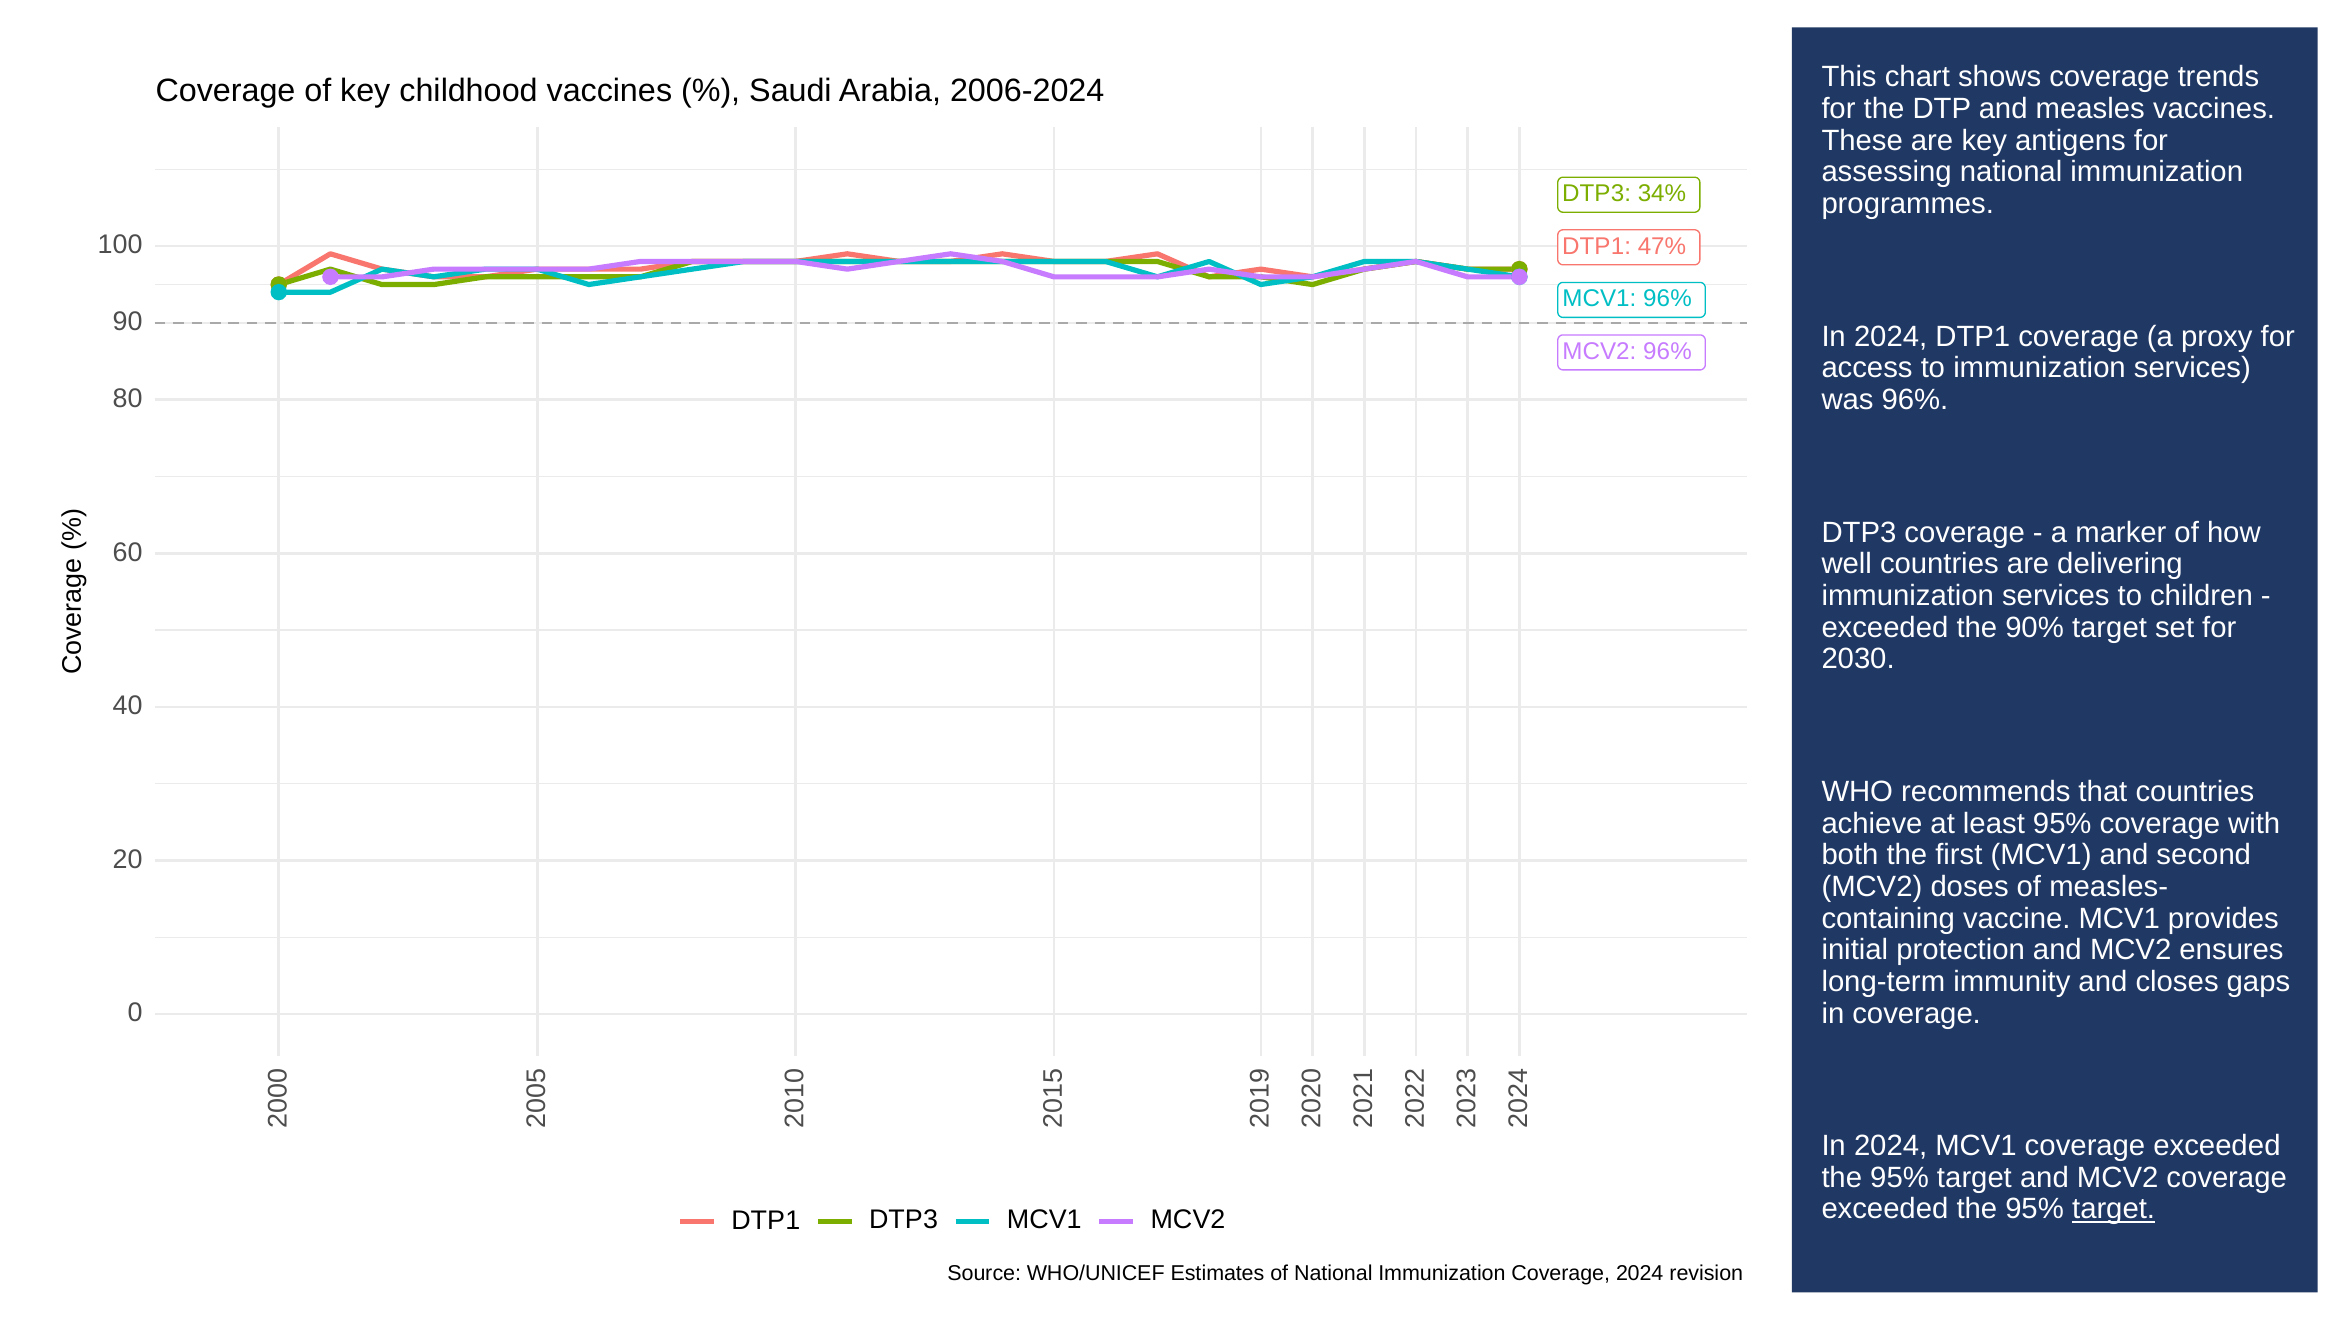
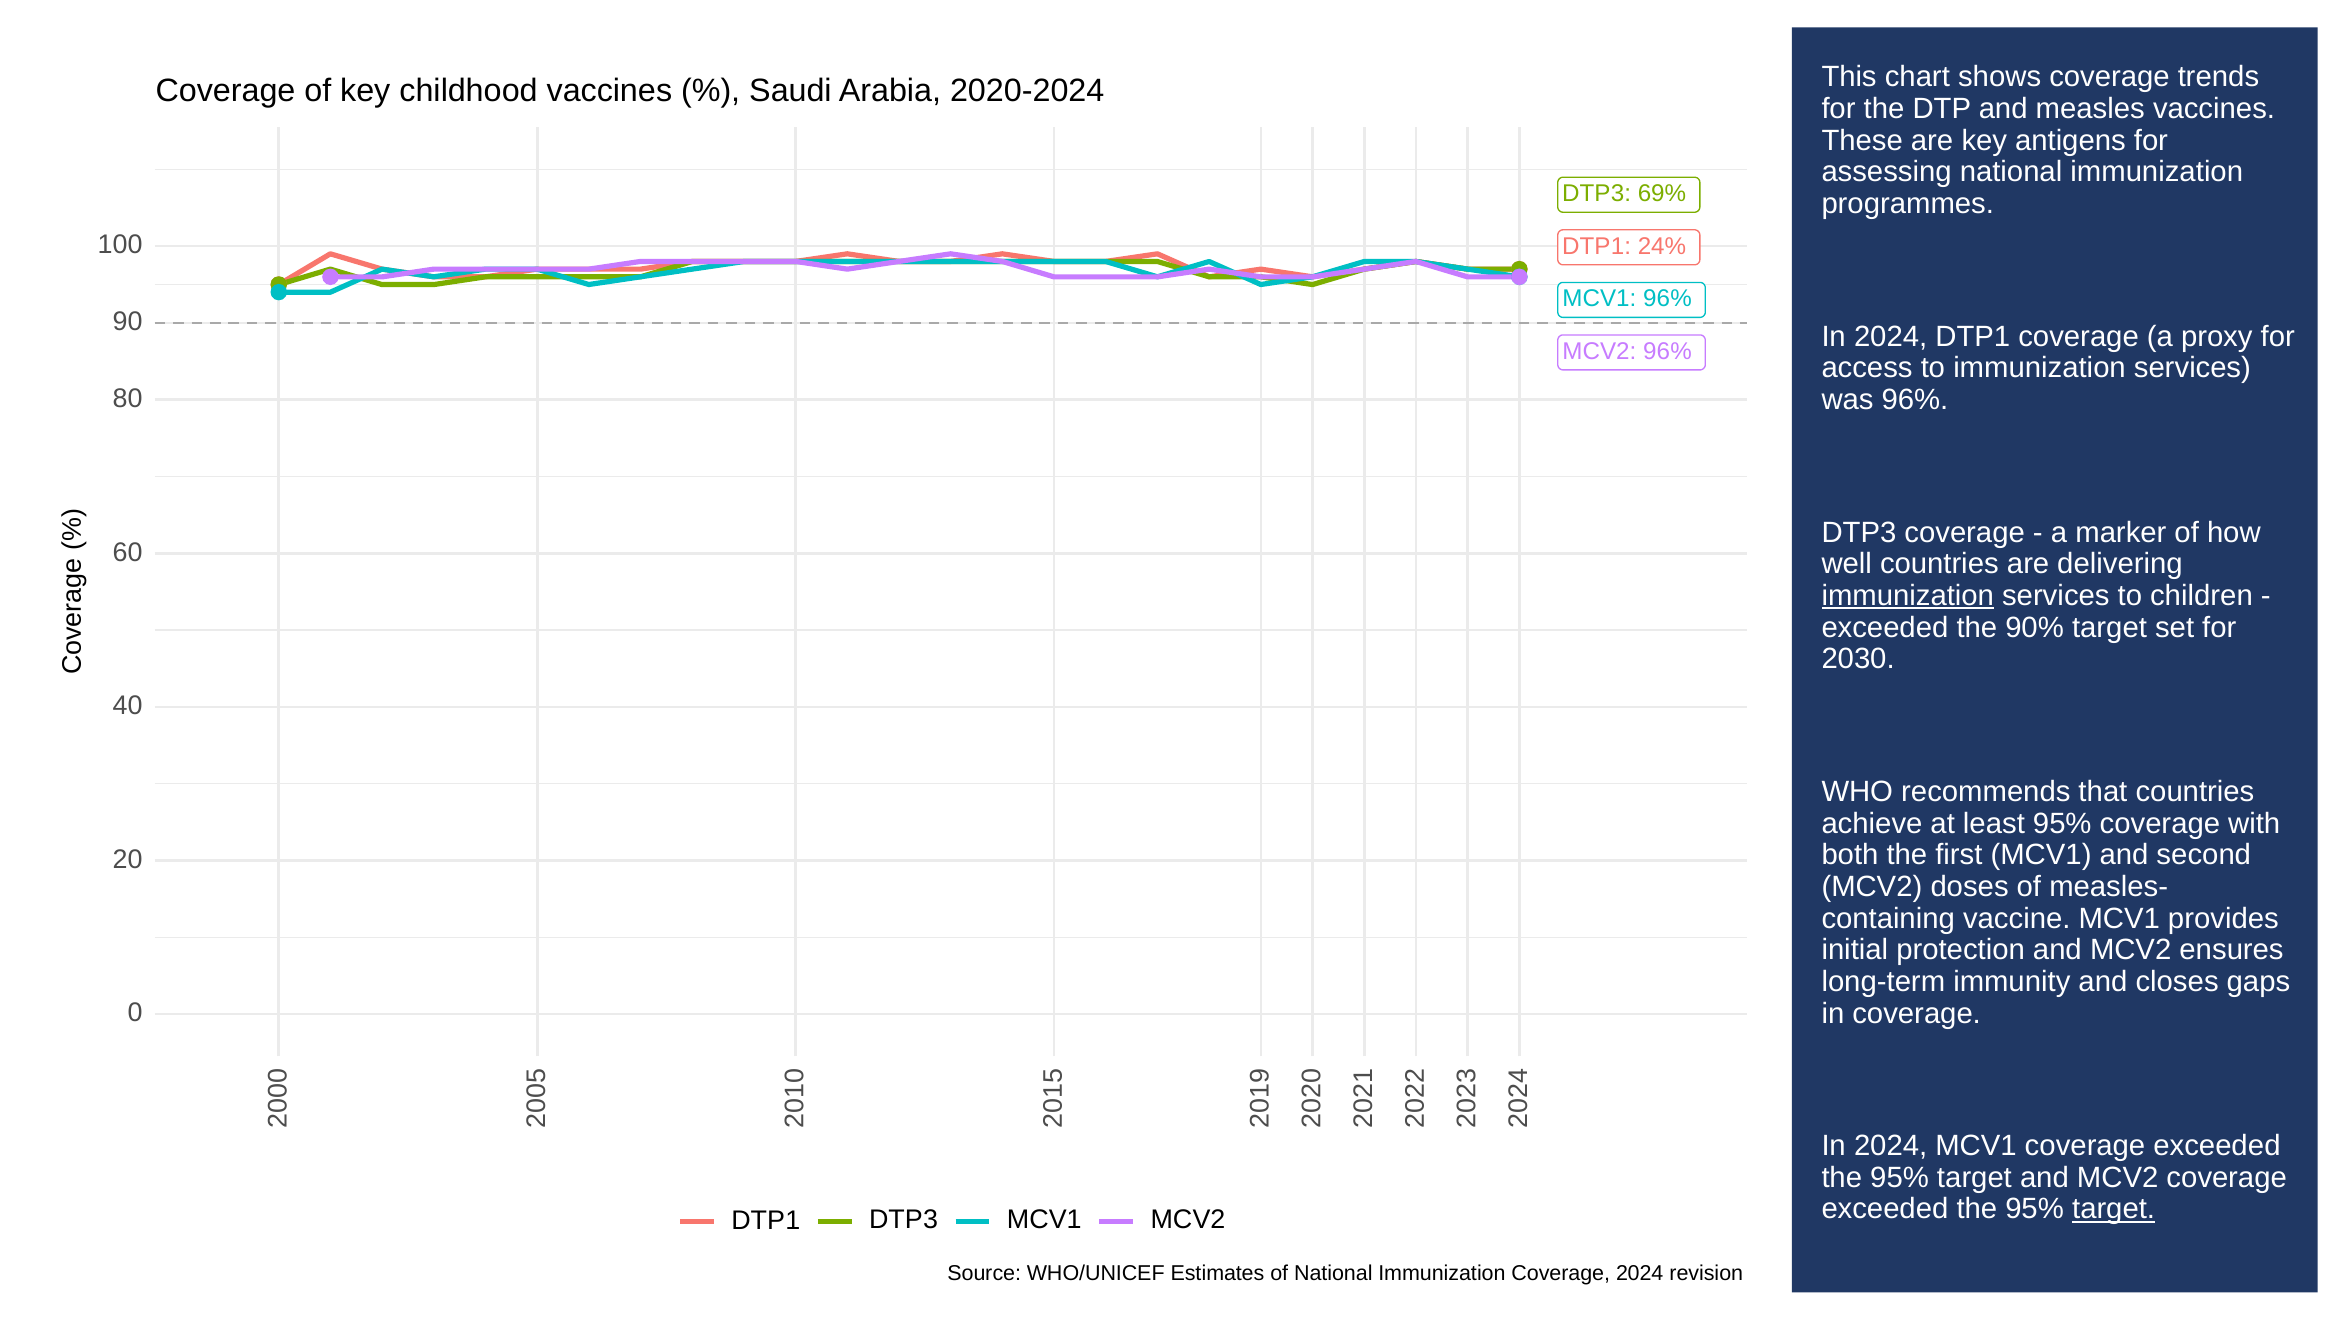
2006-2024: 2006-2024 -> 2020-2024
34%: 34% -> 69%
47%: 47% -> 24%
immunization at (1908, 596) underline: none -> present
